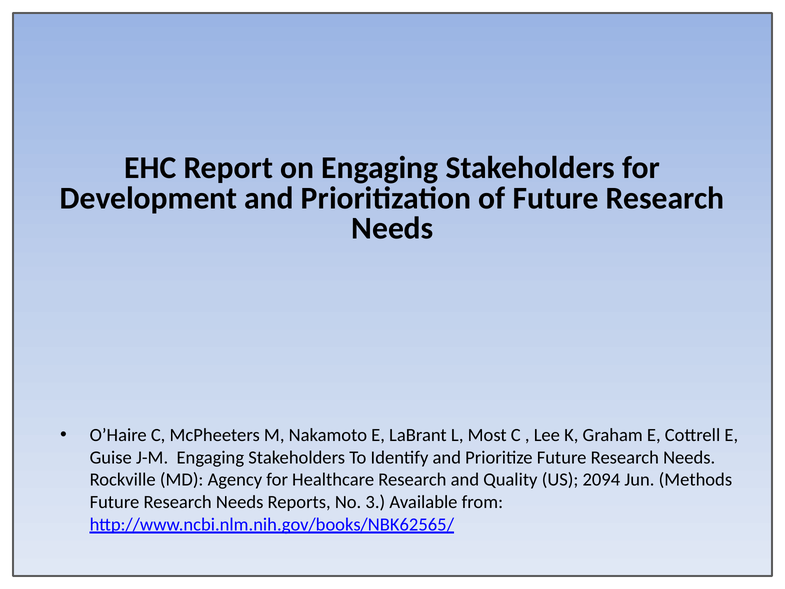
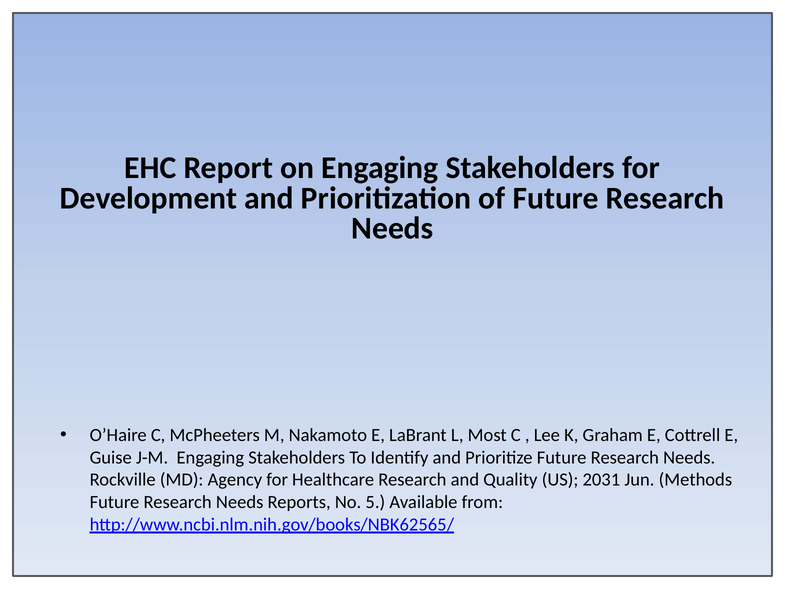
2094: 2094 -> 2031
3: 3 -> 5
